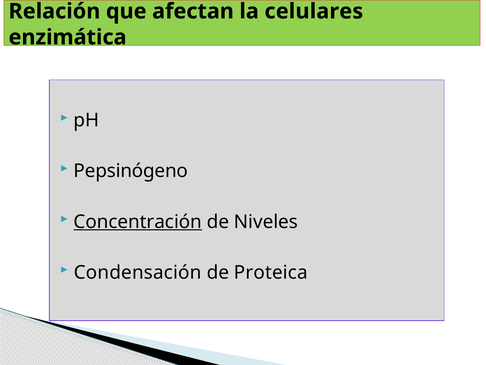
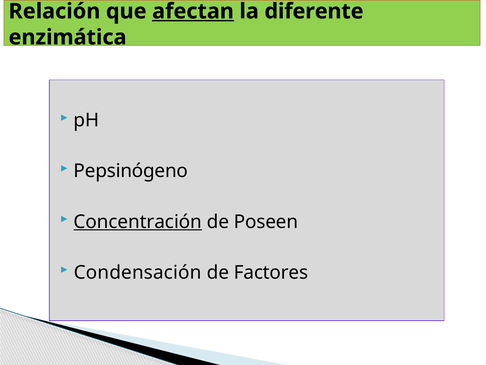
afectan underline: none -> present
celulares: celulares -> diferente
Niveles: Niveles -> Poseen
Proteica: Proteica -> Factores
